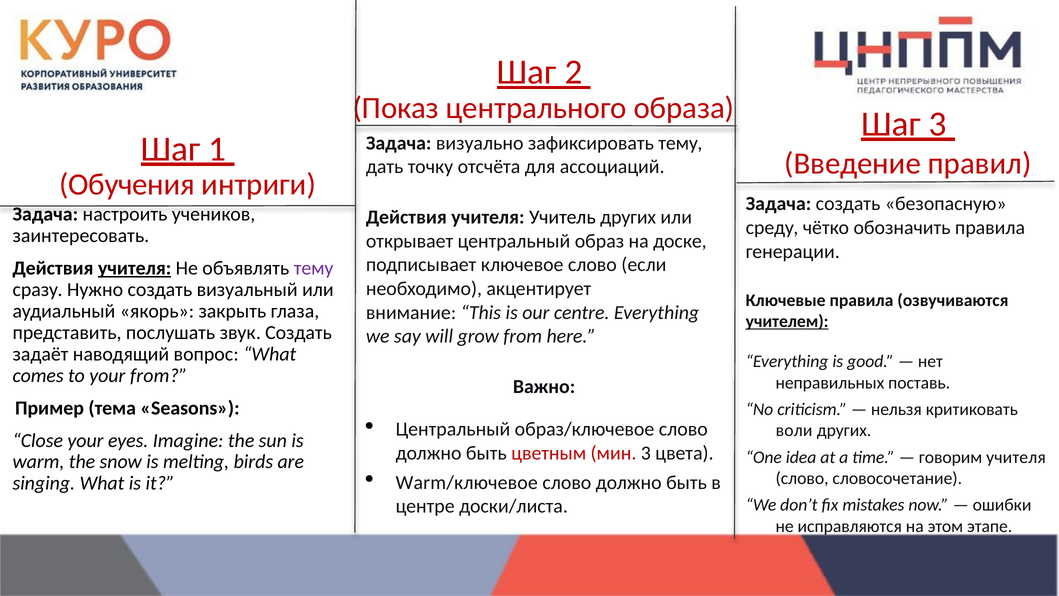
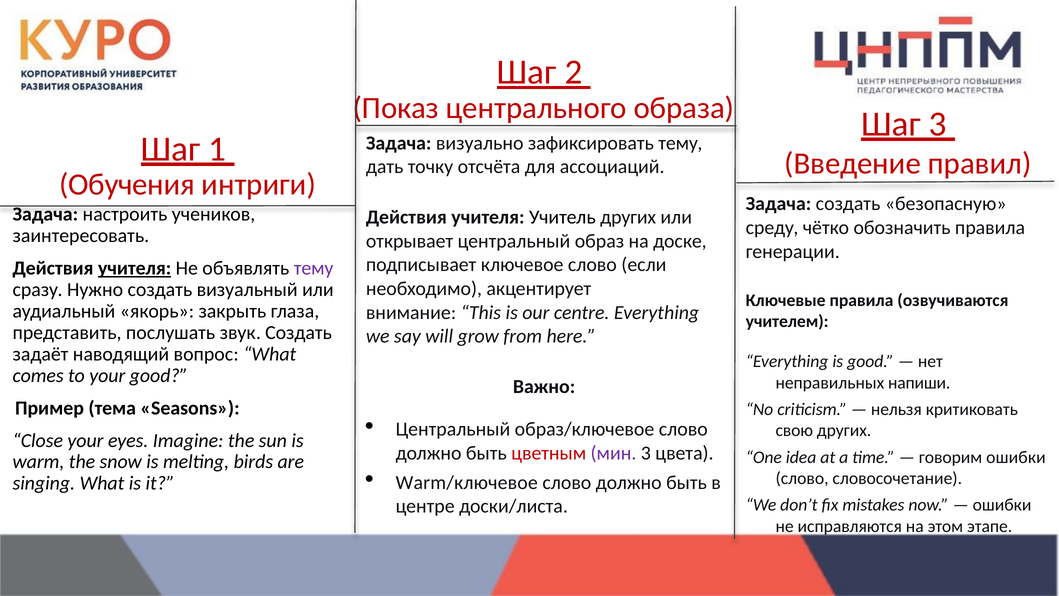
учителем underline: present -> none
your from: from -> good
поставь: поставь -> напиши
воли: воли -> свою
мин colour: red -> purple
говорим учителя: учителя -> ошибки
